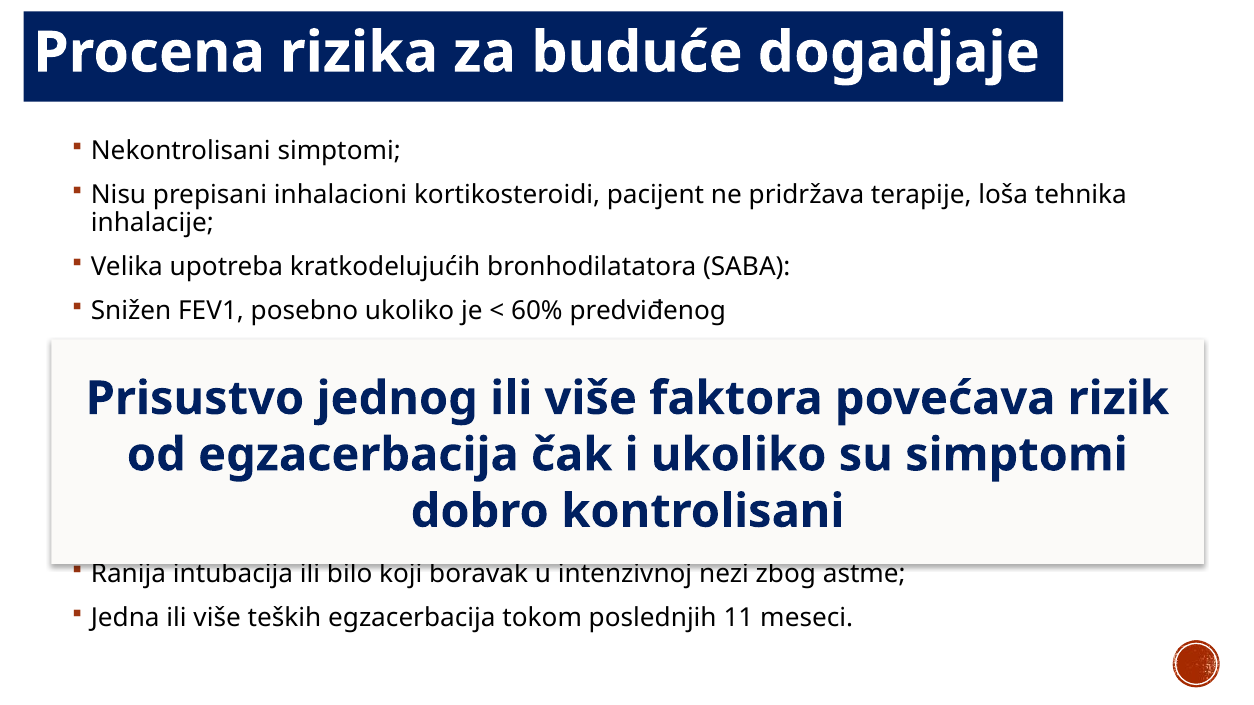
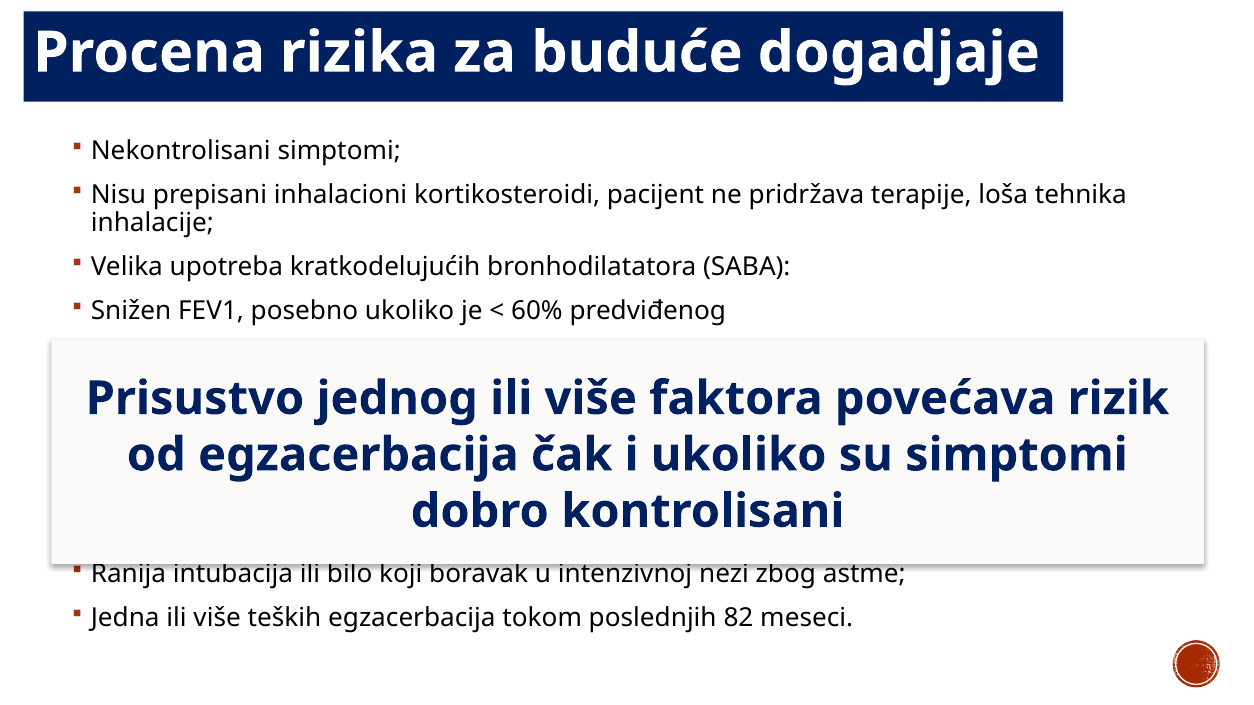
11: 11 -> 82
